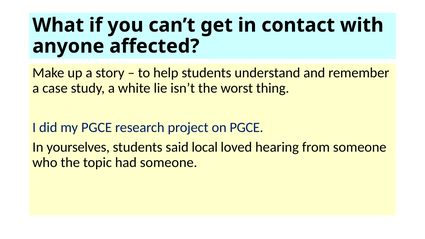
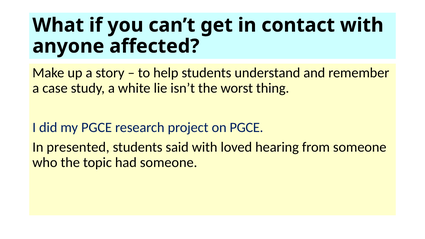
yourselves: yourselves -> presented
said local: local -> with
